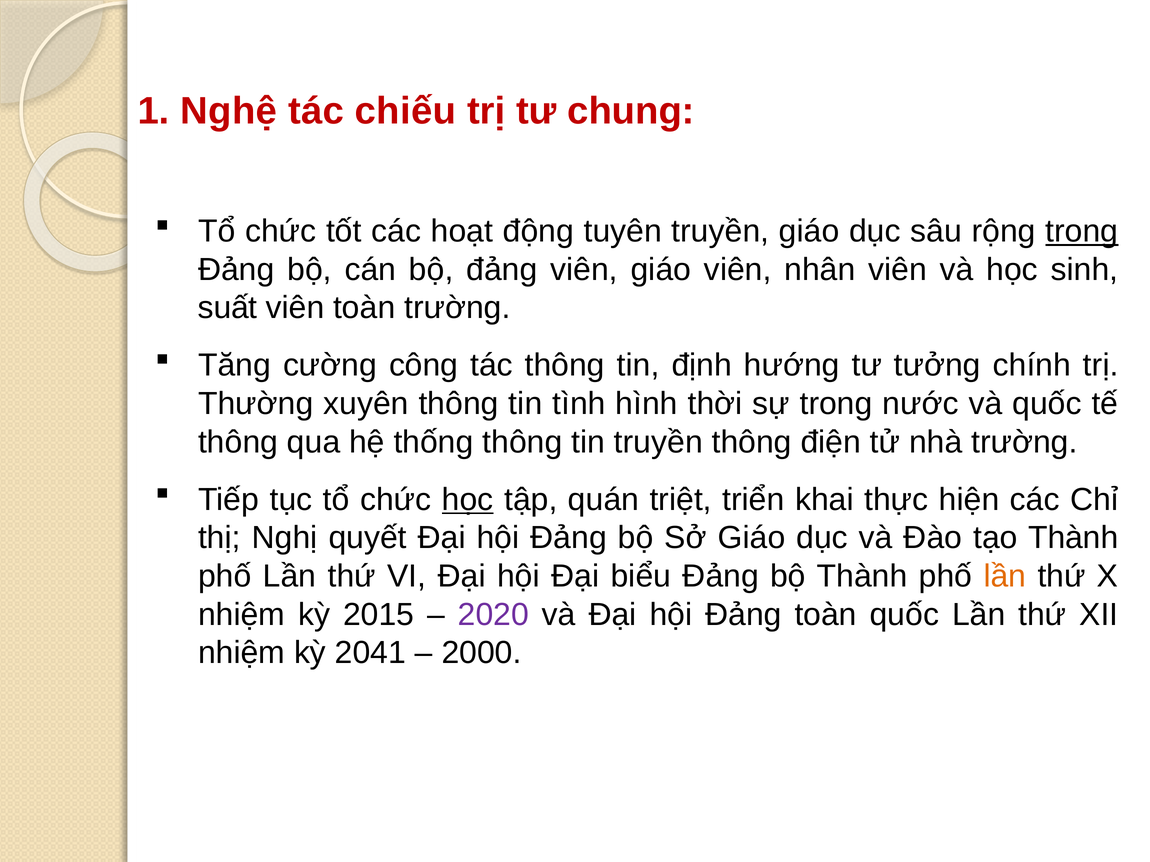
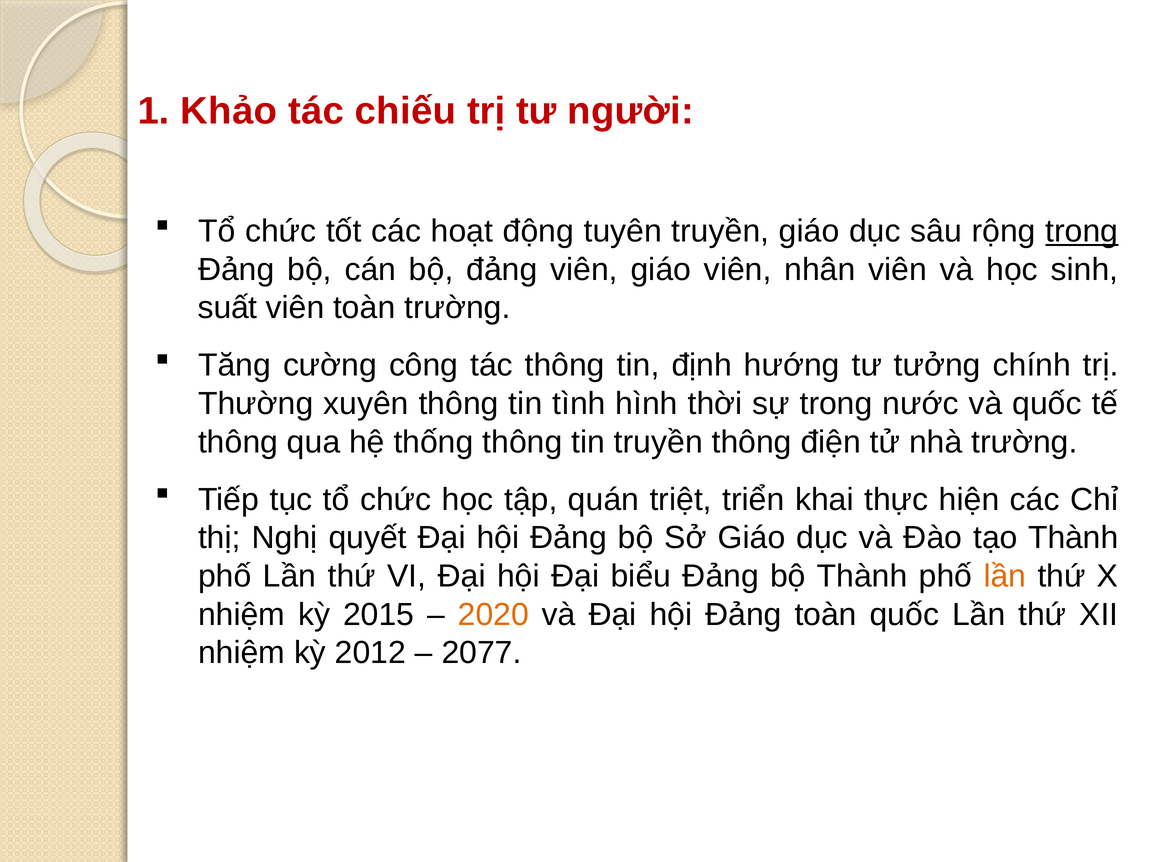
Nghệ: Nghệ -> Khảo
chung: chung -> người
học at (468, 500) underline: present -> none
2020 colour: purple -> orange
2041: 2041 -> 2012
2000: 2000 -> 2077
